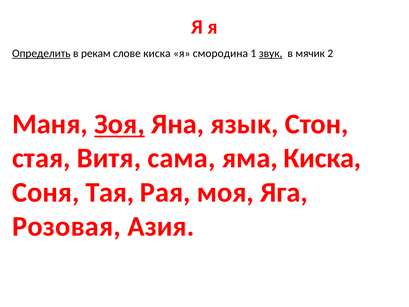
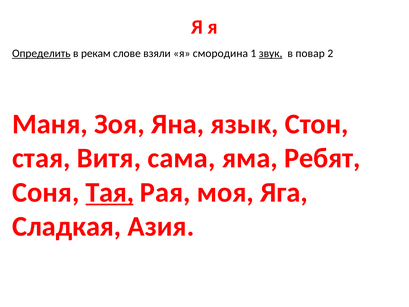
слове киска: киска -> взяли
мячик: мячик -> повар
Зоя underline: present -> none
яма Киска: Киска -> Ребят
Тая underline: none -> present
Розовая: Розовая -> Сладкая
